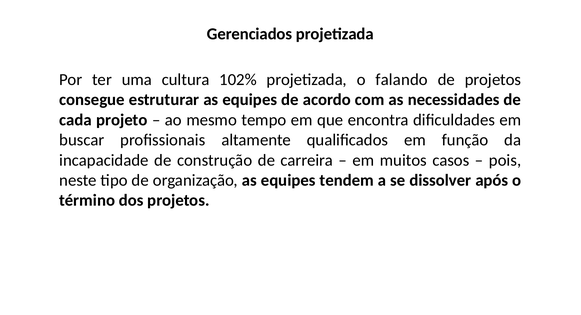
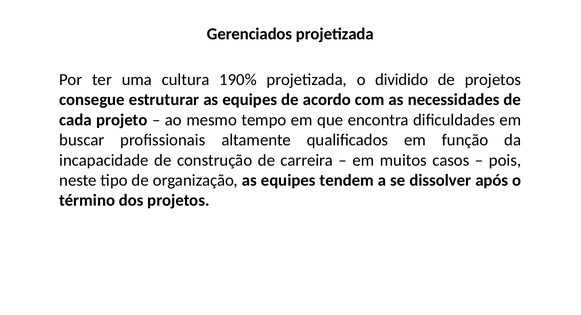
102%: 102% -> 190%
falando: falando -> dividido
